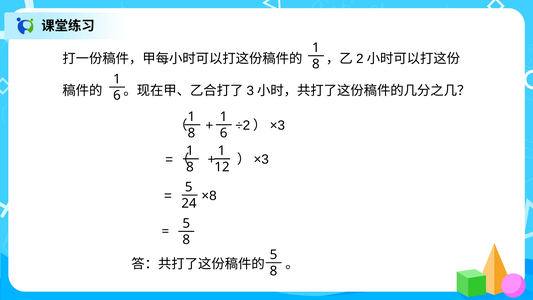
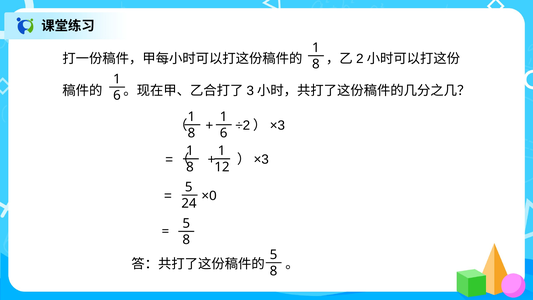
×8: ×8 -> ×0
